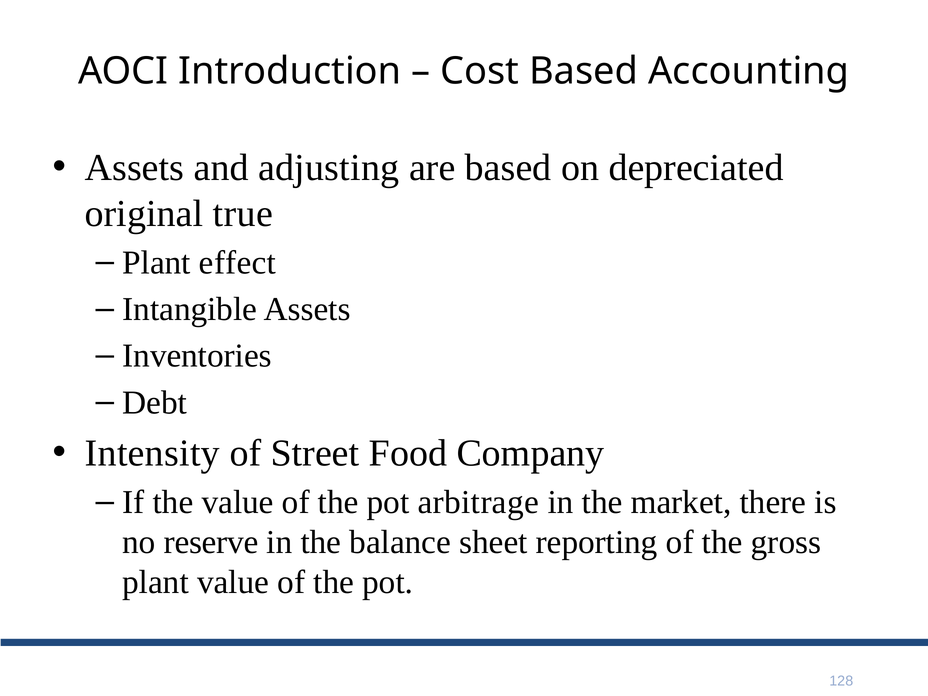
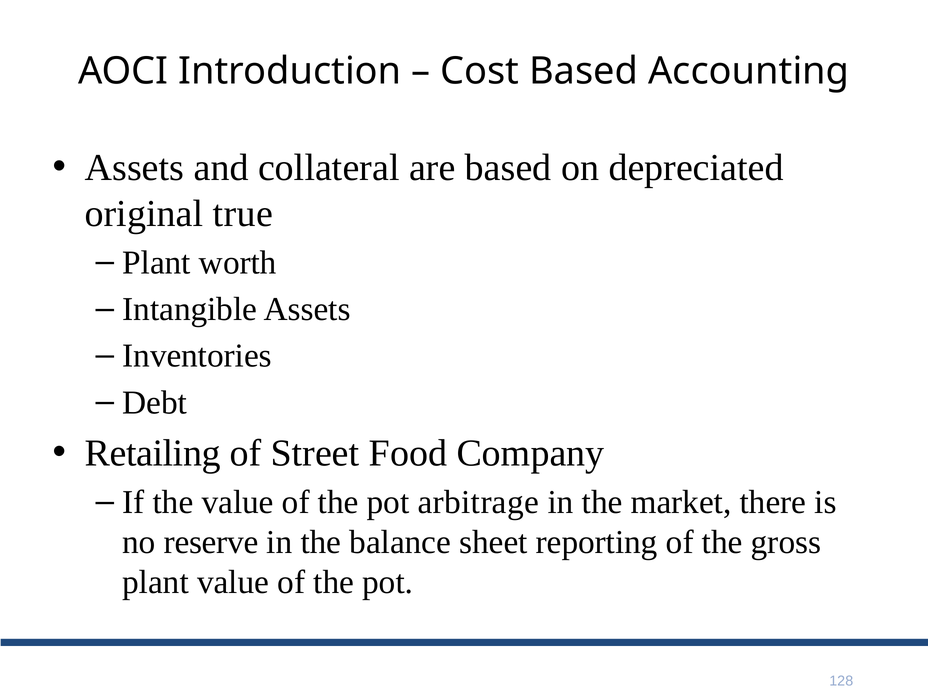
adjusting: adjusting -> collateral
effect: effect -> worth
Intensity: Intensity -> Retailing
